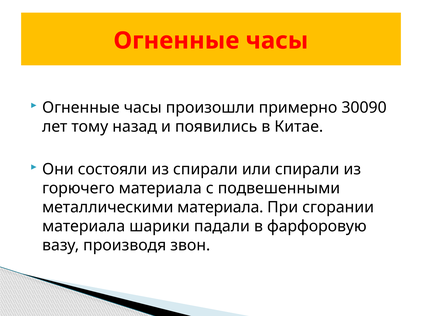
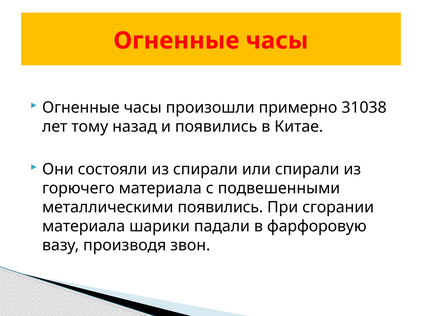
30090: 30090 -> 31038
металлическими материала: материала -> появились
